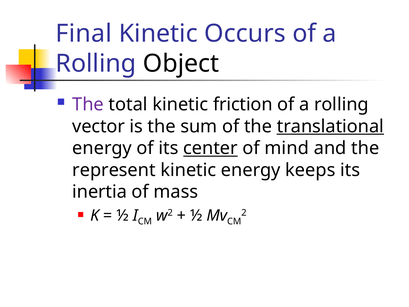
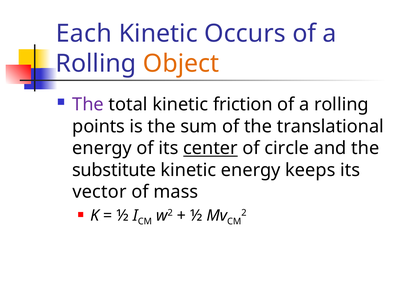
Final: Final -> Each
Object colour: black -> orange
vector: vector -> points
translational underline: present -> none
mind: mind -> circle
represent: represent -> substitute
inertia: inertia -> vector
